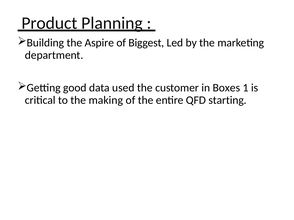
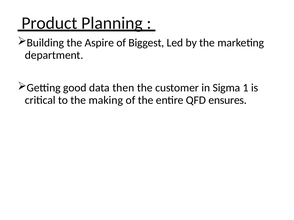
used: used -> then
Boxes: Boxes -> Sigma
starting: starting -> ensures
